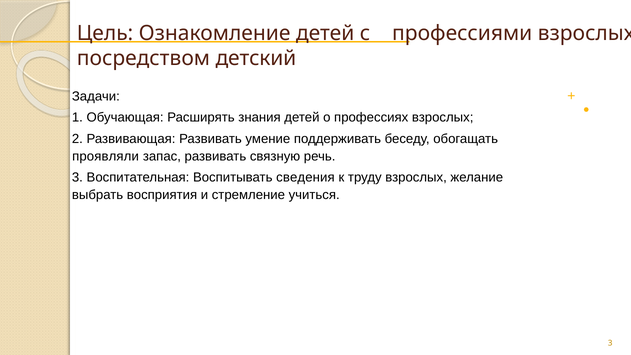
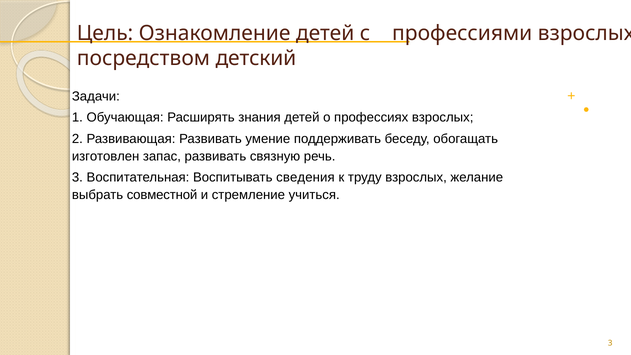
проявляли: проявляли -> изготовлен
восприятия: восприятия -> совместной
